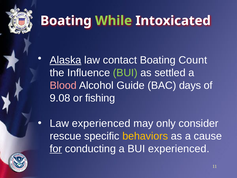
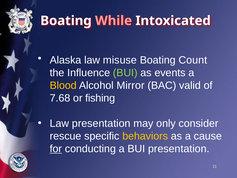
While colour: light green -> pink
Alaska underline: present -> none
contact: contact -> misuse
settled: settled -> events
Blood colour: pink -> yellow
Guide: Guide -> Mirror
days: days -> valid
9.08: 9.08 -> 7.68
Law experienced: experienced -> presentation
BUI experienced: experienced -> presentation
